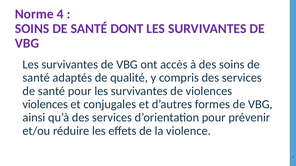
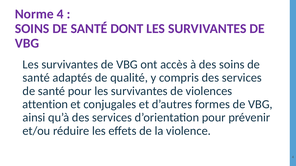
violences at (45, 105): violences -> attention
